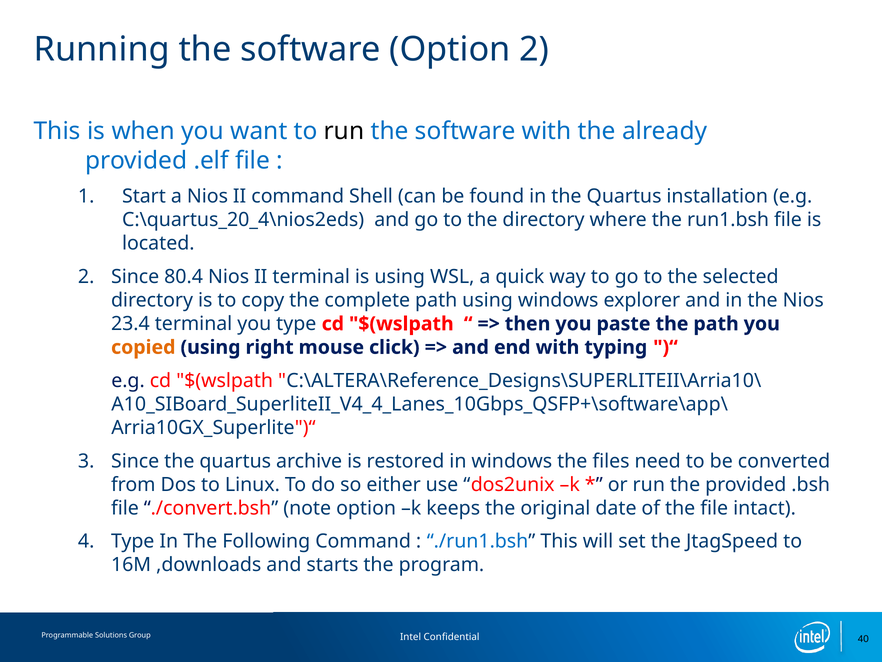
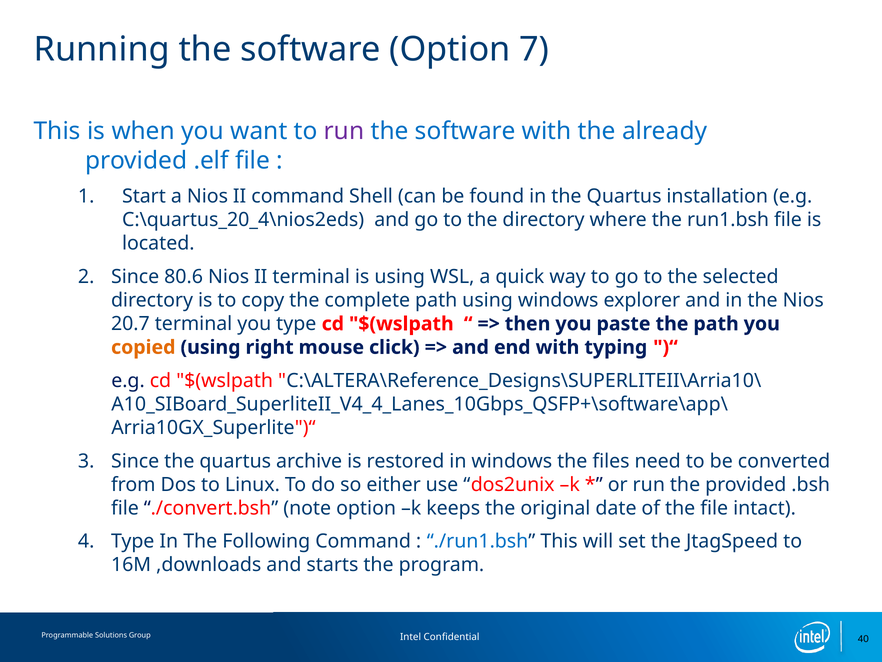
Option 2: 2 -> 7
run at (344, 131) colour: black -> purple
80.4: 80.4 -> 80.6
23.4: 23.4 -> 20.7
